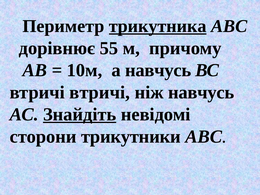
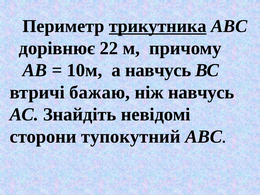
55: 55 -> 22
втричі втричі: втричі -> бажаю
Знайдіть underline: present -> none
трикутники: трикутники -> тупокутний
